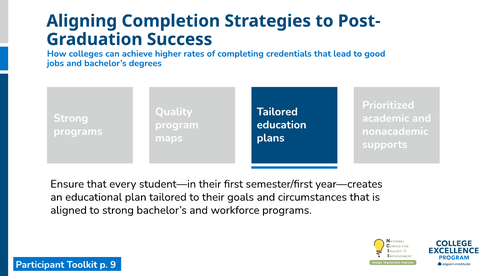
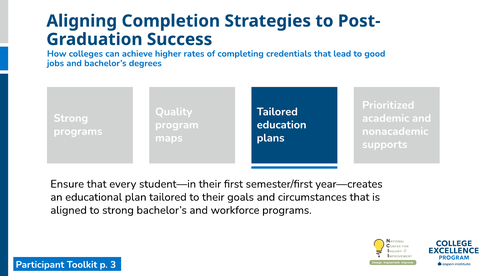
9: 9 -> 3
